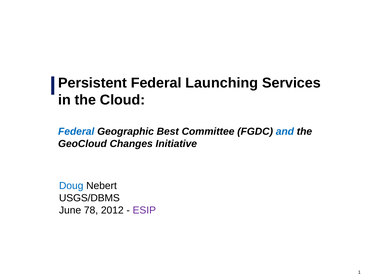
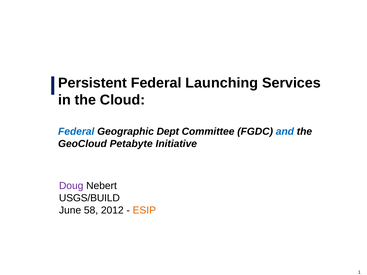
Best: Best -> Dept
Changes: Changes -> Petabyte
Doug colour: blue -> purple
USGS/DBMS: USGS/DBMS -> USGS/BUILD
78: 78 -> 58
ESIP colour: purple -> orange
